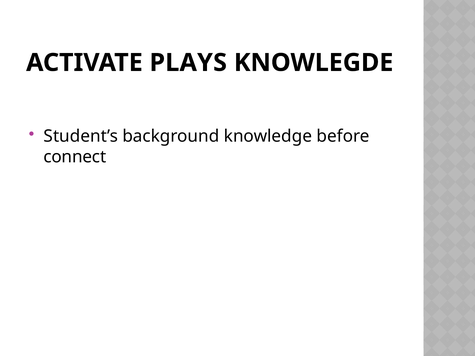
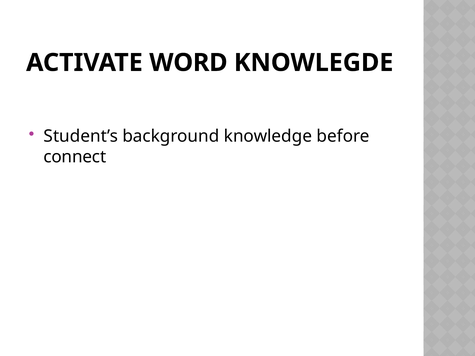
PLAYS: PLAYS -> WORD
